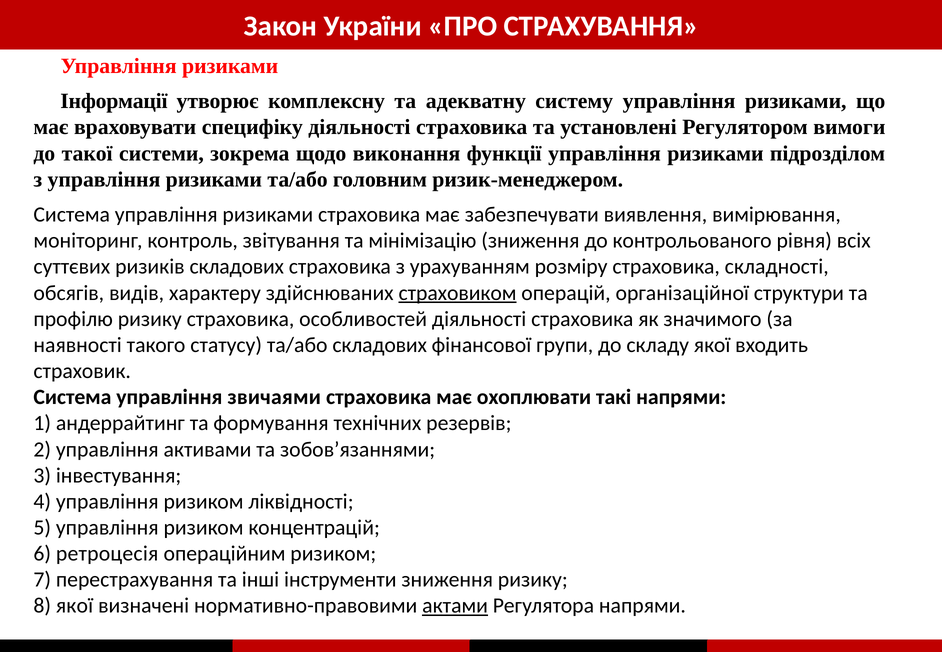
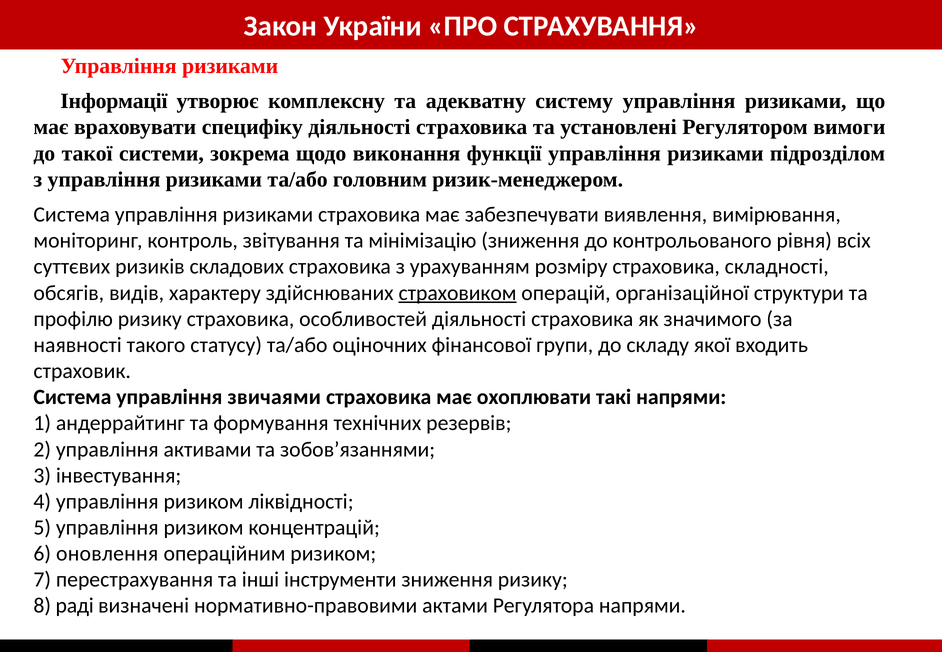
та/або складових: складових -> оціночних
ретроцесія: ретроцесія -> оновлення
8 якої: якої -> раді
актами underline: present -> none
